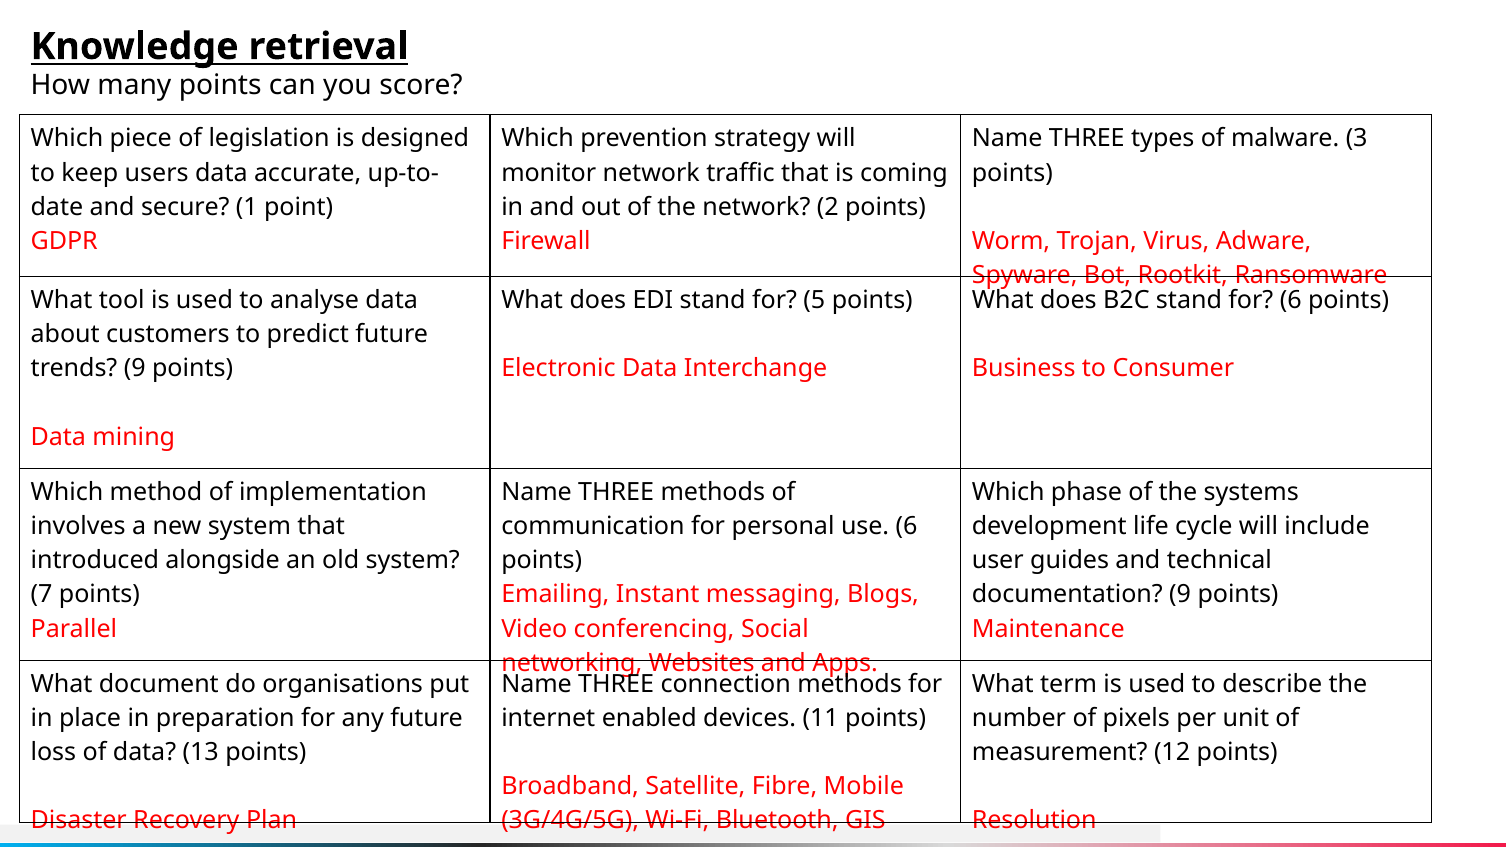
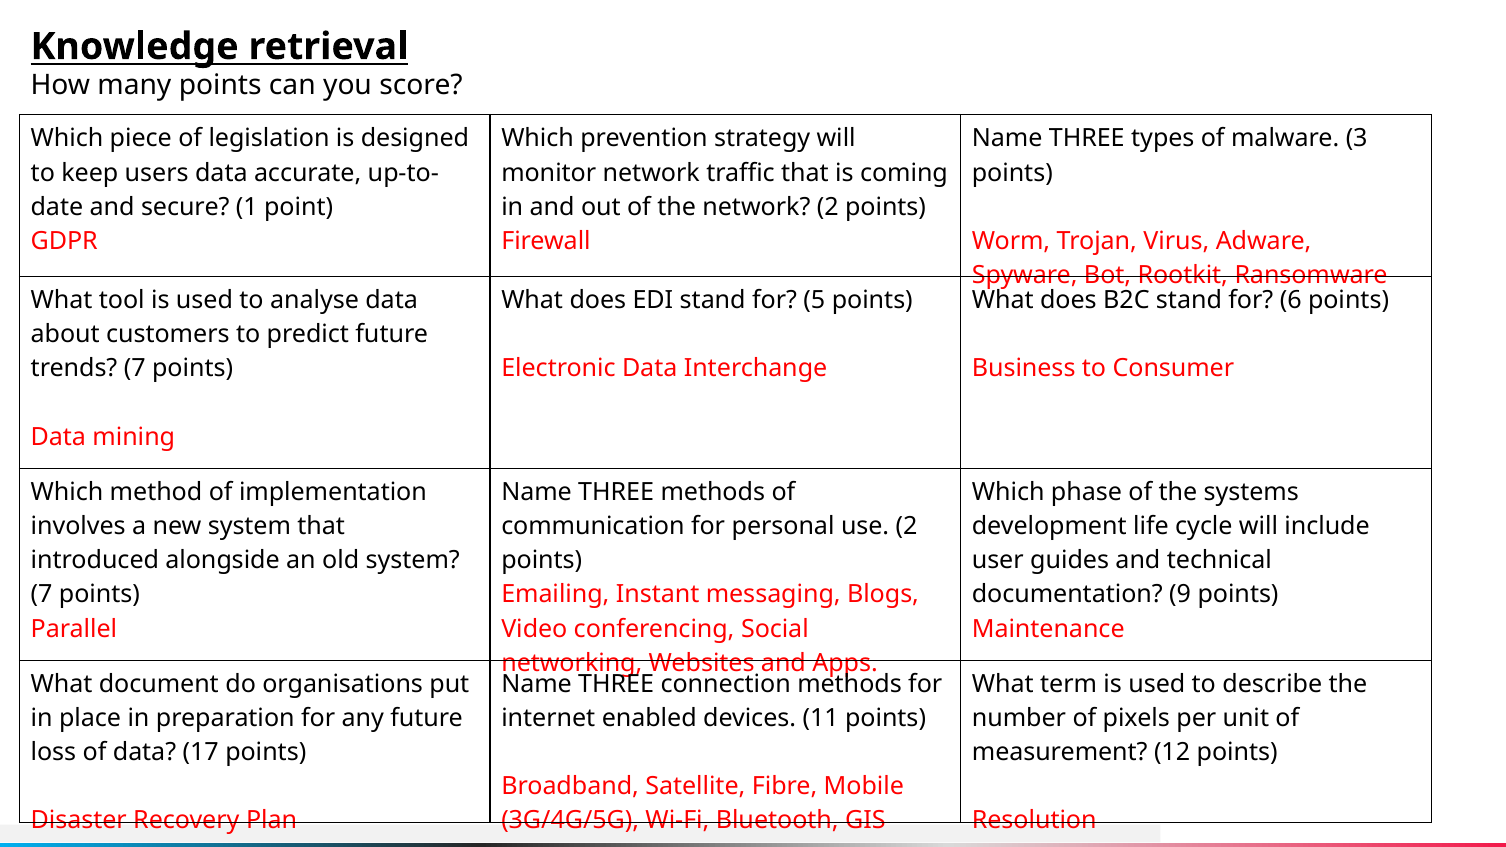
trends 9: 9 -> 7
use 6: 6 -> 2
13: 13 -> 17
